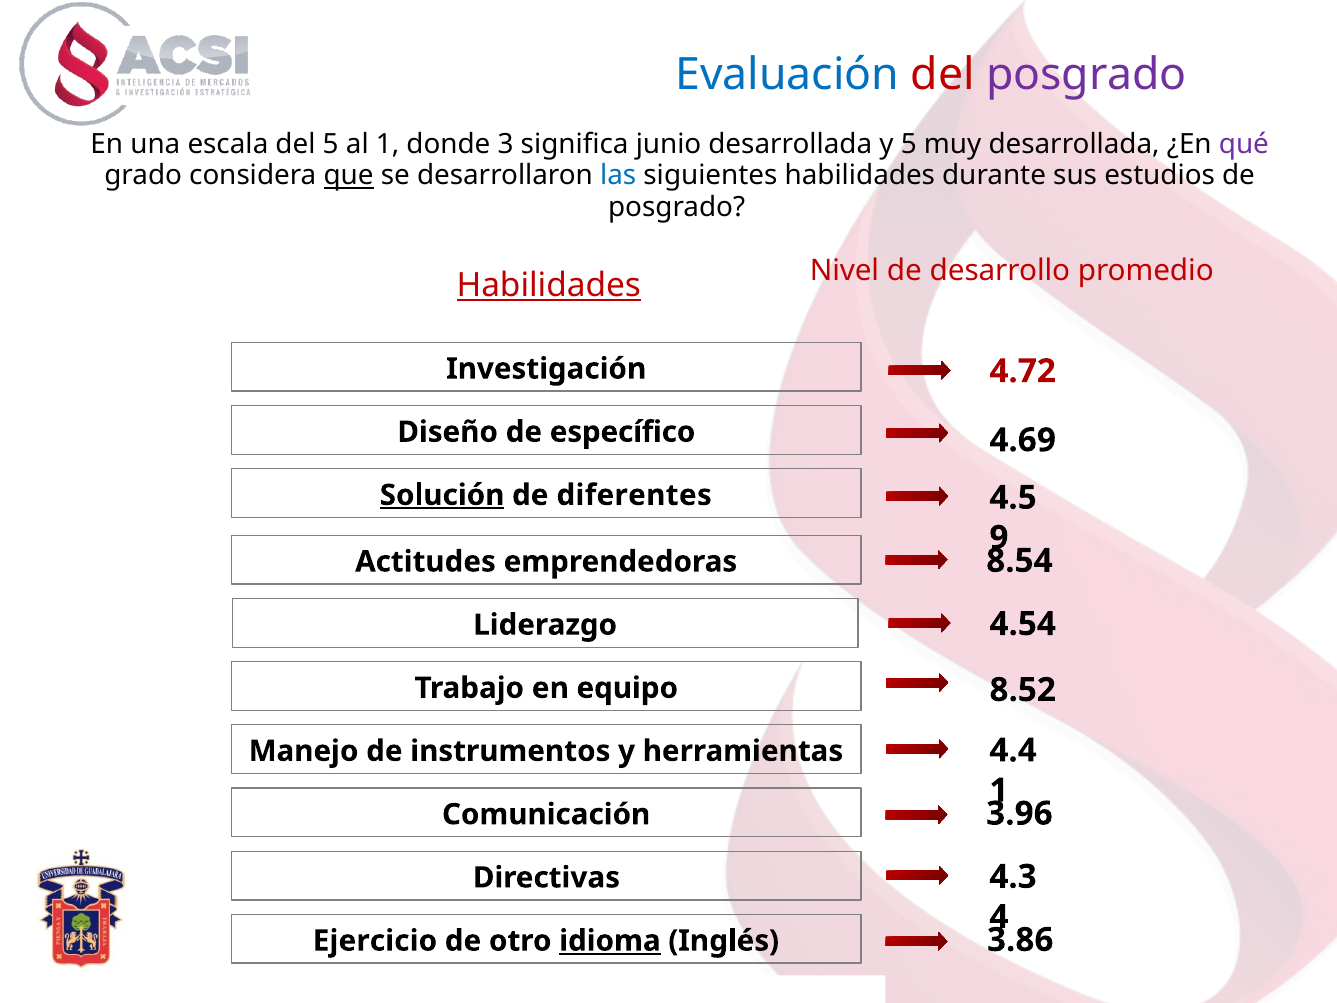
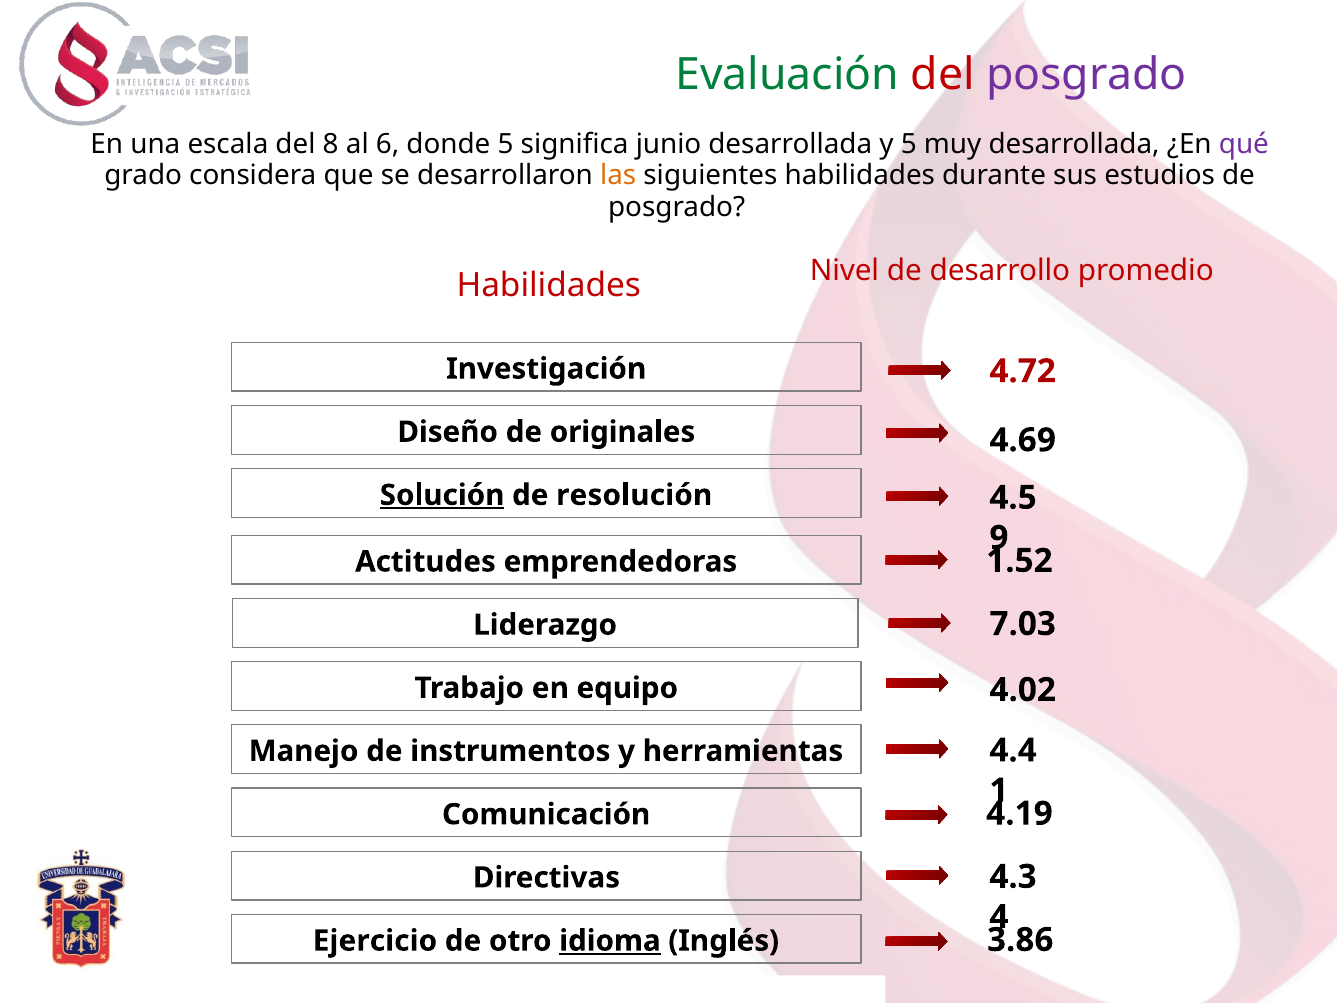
Evaluación colour: blue -> green
del 5: 5 -> 8
al 1: 1 -> 6
donde 3: 3 -> 5
que underline: present -> none
las colour: blue -> orange
Habilidades at (549, 285) underline: present -> none
específico: específico -> originales
diferentes: diferentes -> resolución
8.54: 8.54 -> 1.52
4.54: 4.54 -> 7.03
8.52: 8.52 -> 4.02
3.96: 3.96 -> 4.19
